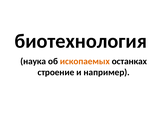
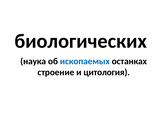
биотехнология: биотехнология -> биологических
ископаемых colour: orange -> blue
например: например -> цитология
